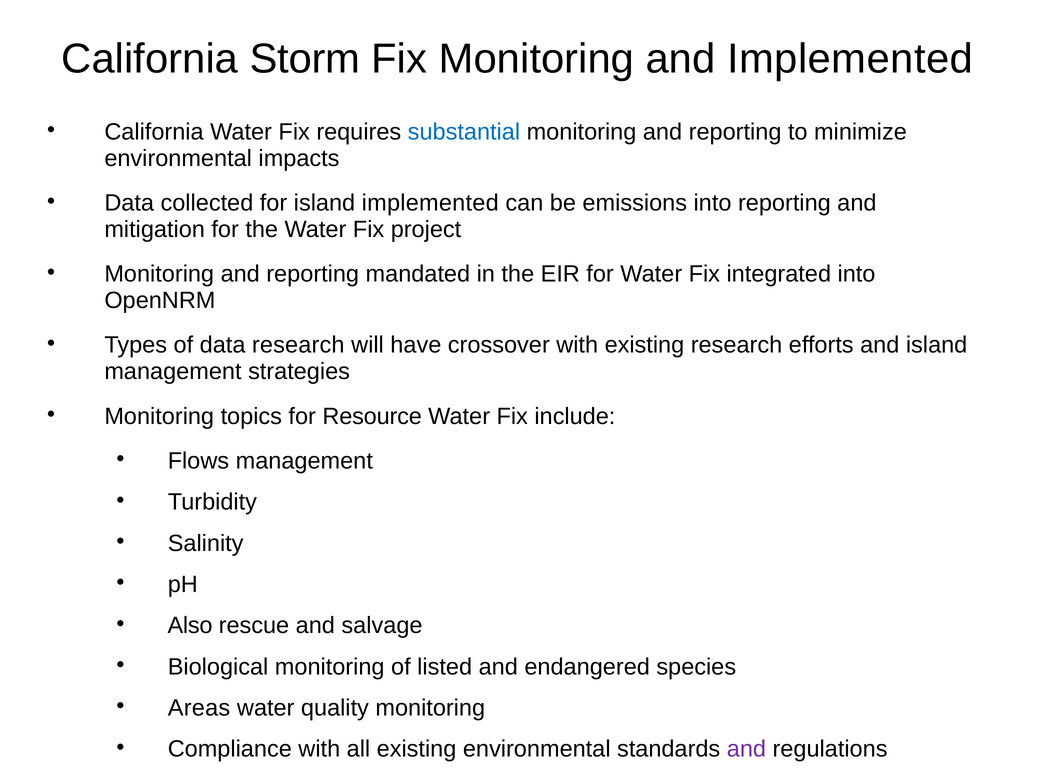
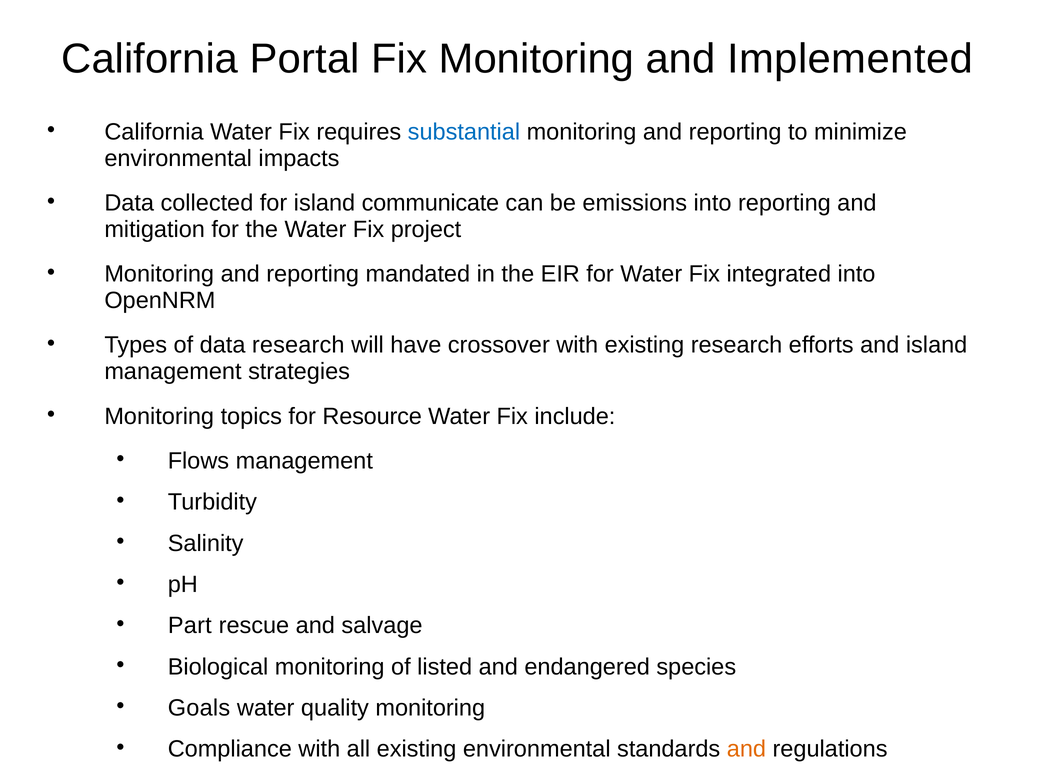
Storm: Storm -> Portal
island implemented: implemented -> communicate
Also: Also -> Part
Areas: Areas -> Goals
and at (746, 749) colour: purple -> orange
